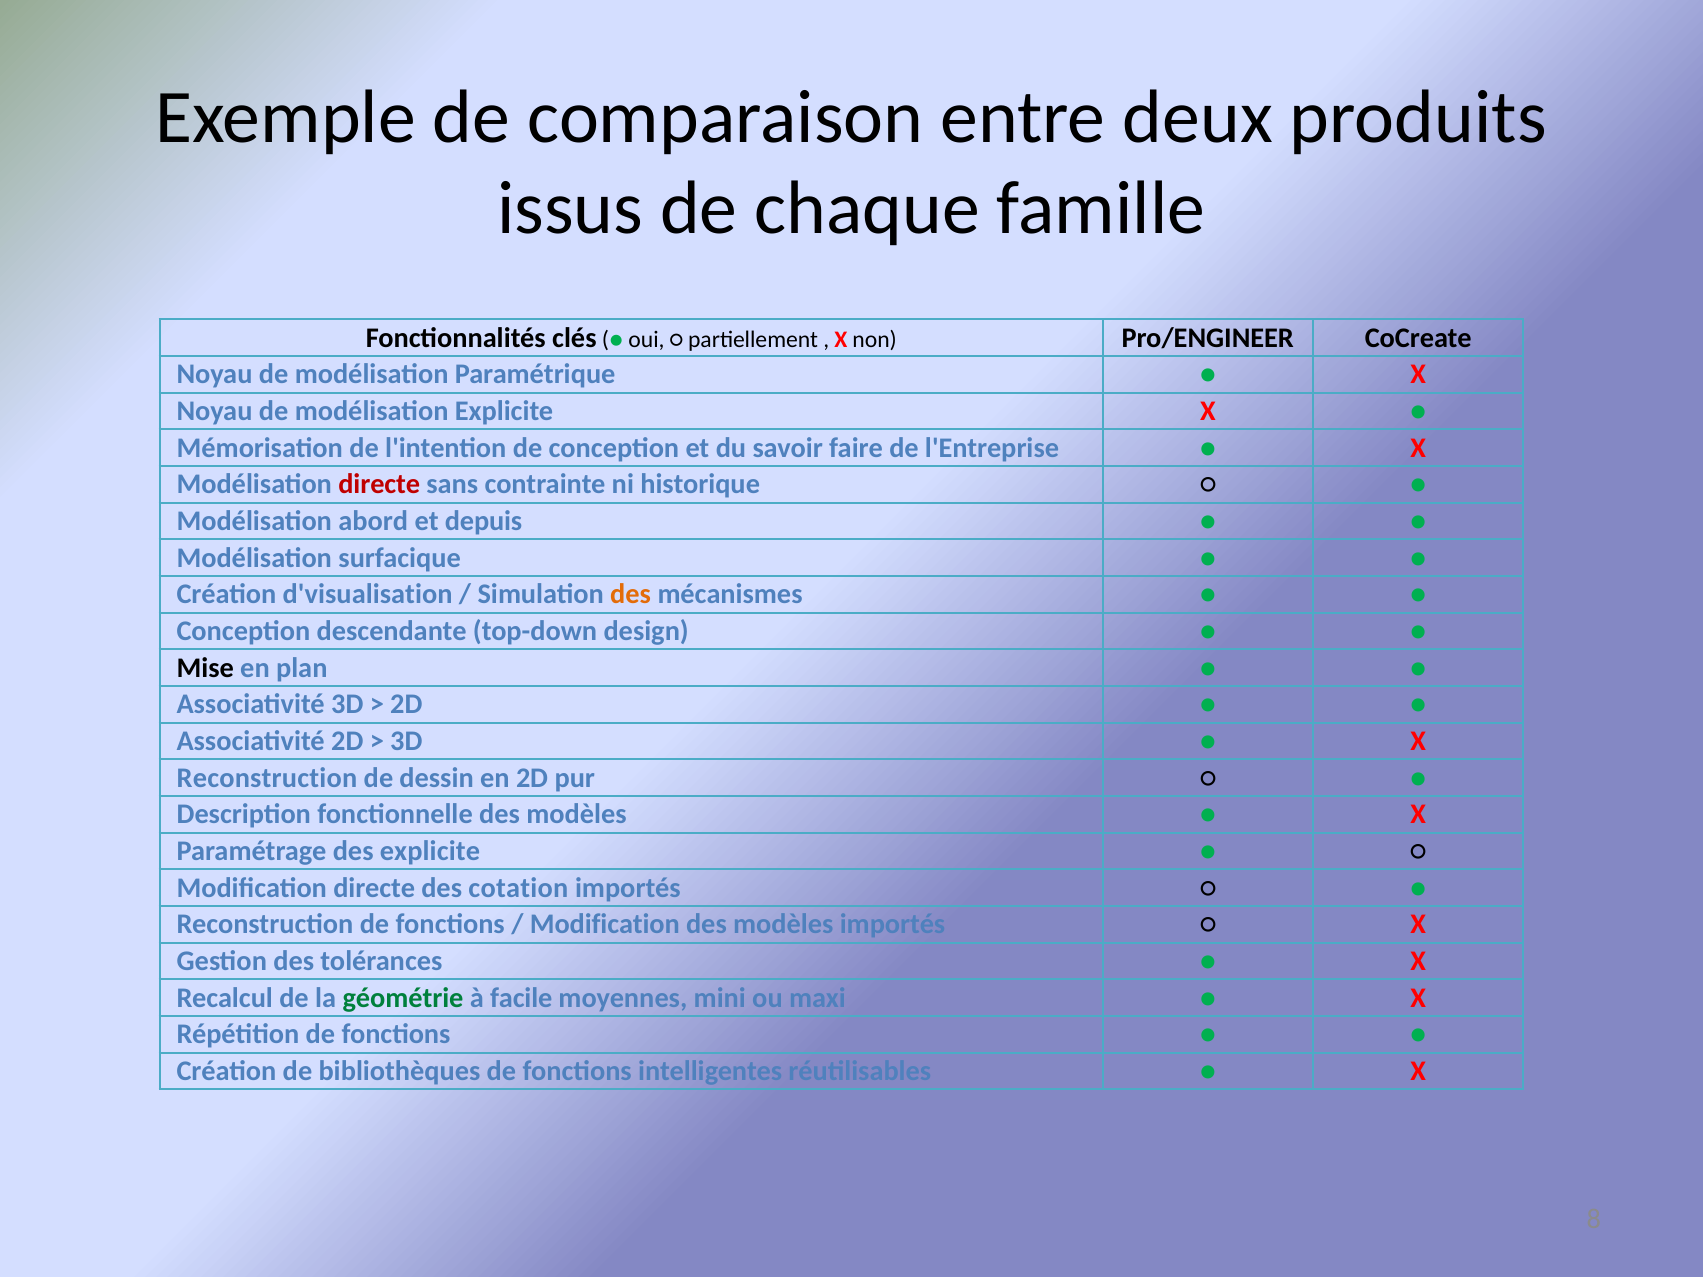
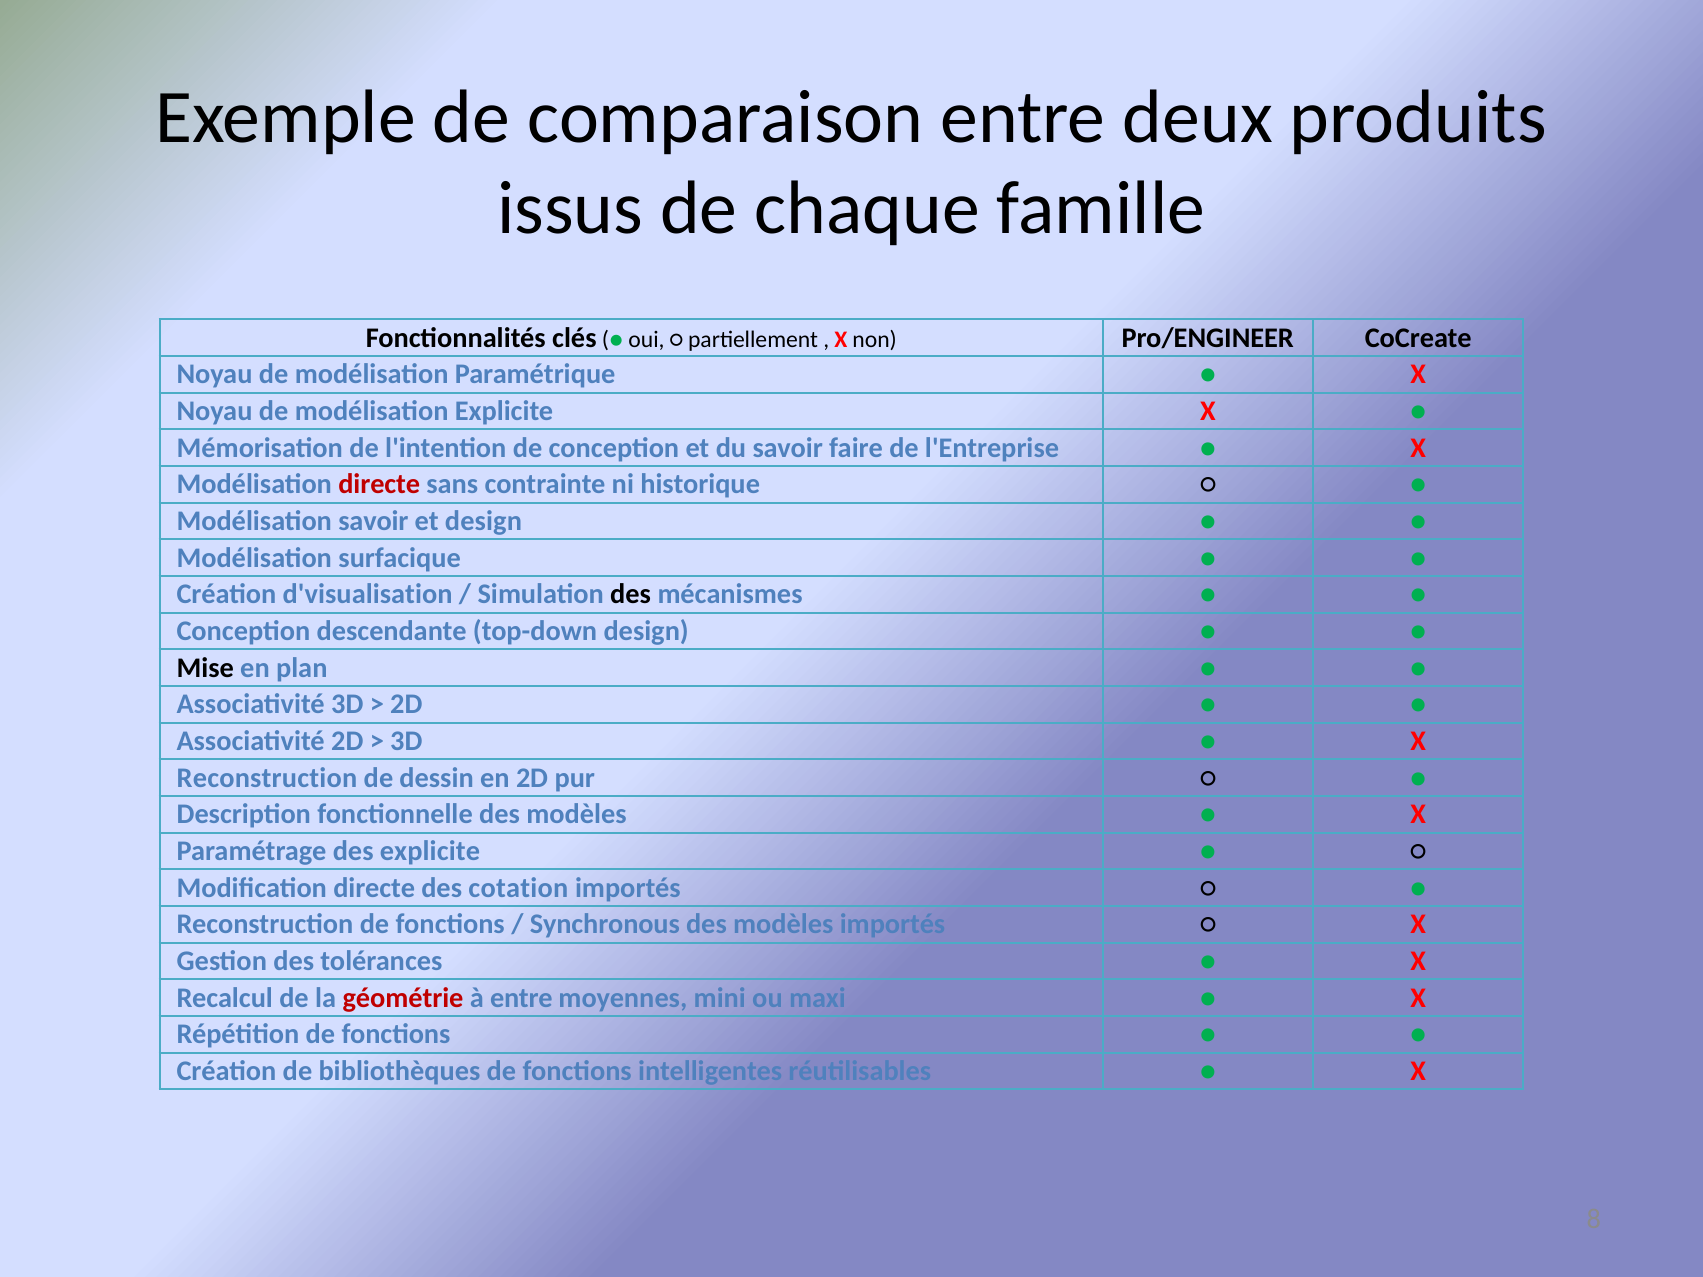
Modélisation abord: abord -> savoir
et depuis: depuis -> design
des at (631, 595) colour: orange -> black
Modification at (605, 925): Modification -> Synchronous
géométrie colour: green -> red
à facile: facile -> entre
